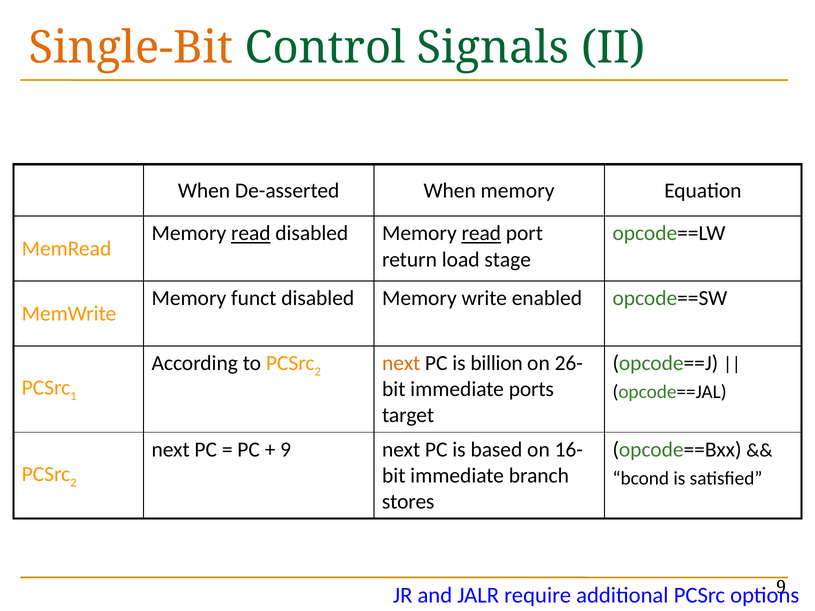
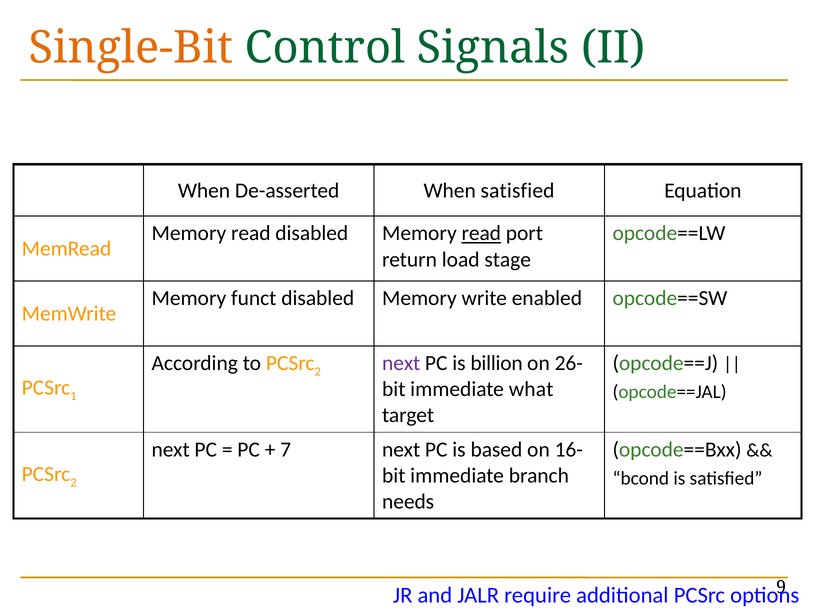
When memory: memory -> satisfied
read at (251, 233) underline: present -> none
next at (401, 363) colour: orange -> purple
ports: ports -> what
9 at (286, 450): 9 -> 7
stores: stores -> needs
